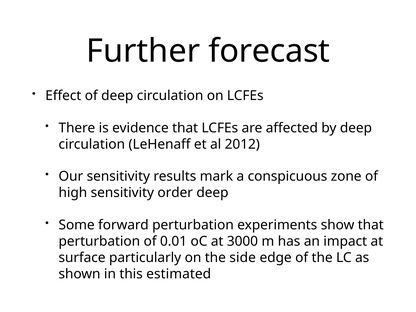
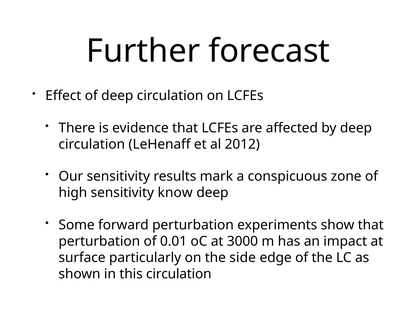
order: order -> know
this estimated: estimated -> circulation
